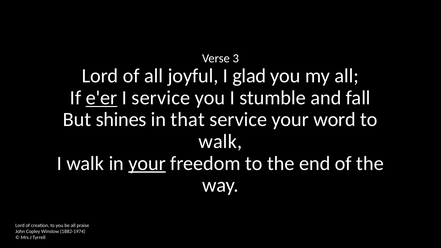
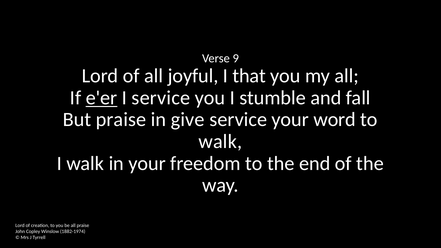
3: 3 -> 9
glad: glad -> that
But shines: shines -> praise
that: that -> give
your at (147, 163) underline: present -> none
